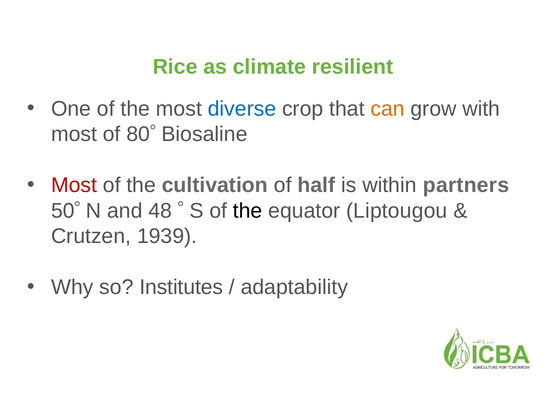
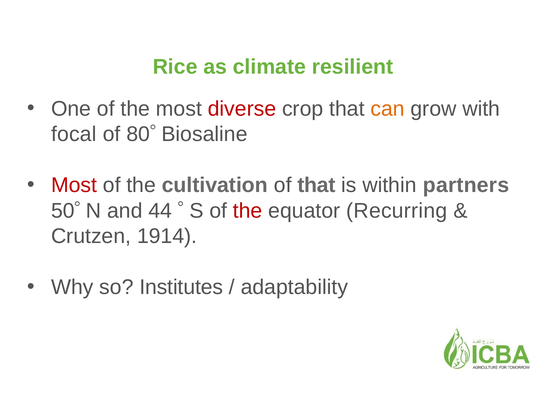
diverse colour: blue -> red
most at (74, 134): most -> focal
of half: half -> that
48: 48 -> 44
the at (248, 210) colour: black -> red
Liptougou: Liptougou -> Recurring
1939: 1939 -> 1914
